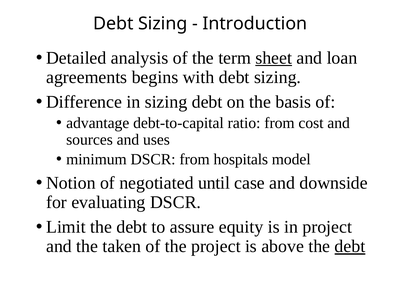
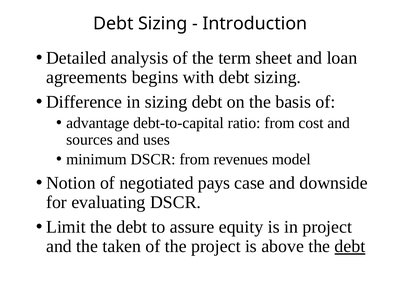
sheet underline: present -> none
hospitals: hospitals -> revenues
until: until -> pays
